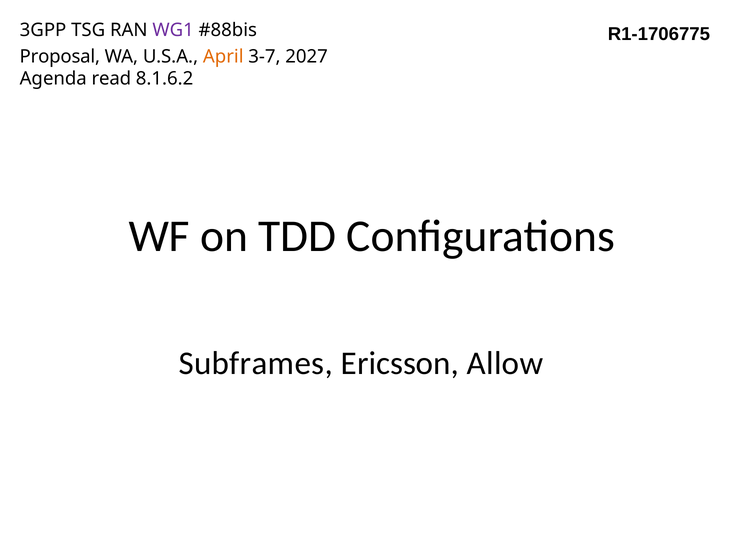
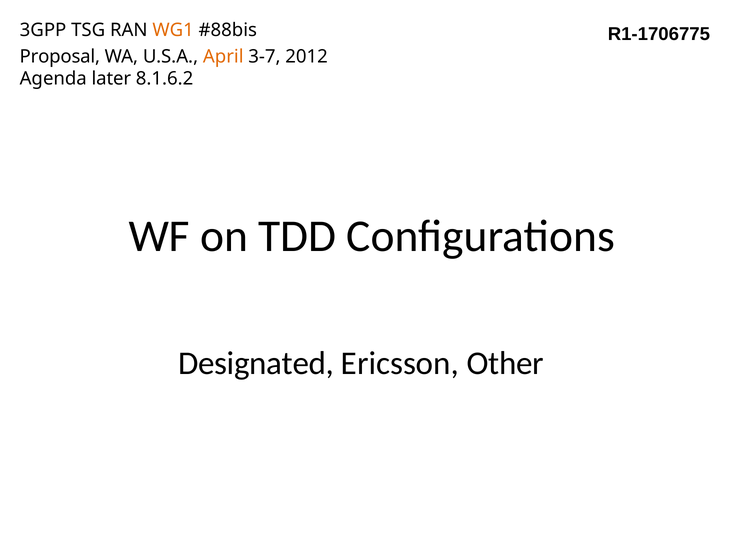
WG1 colour: purple -> orange
2027: 2027 -> 2012
read: read -> later
Subframes: Subframes -> Designated
Allow: Allow -> Other
